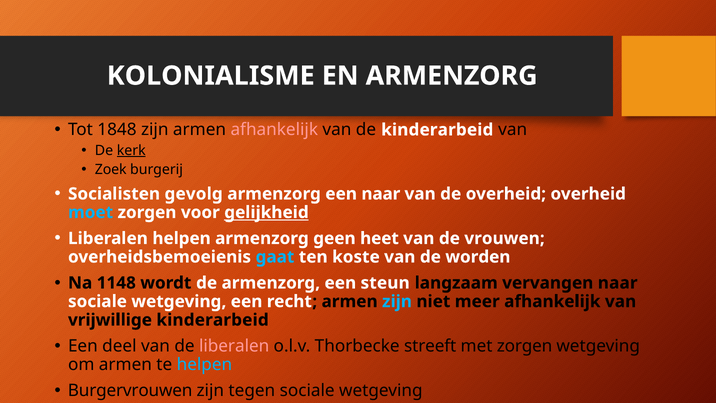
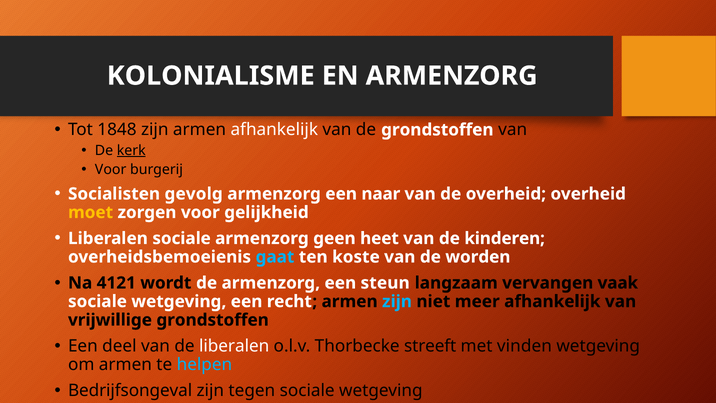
afhankelijk at (274, 130) colour: pink -> white
de kinderarbeid: kinderarbeid -> grondstoffen
Zoek at (111, 169): Zoek -> Voor
moet colour: light blue -> yellow
gelijkheid underline: present -> none
Liberalen helpen: helpen -> sociale
vrouwen: vrouwen -> kinderen
1148: 1148 -> 4121
vervangen naar: naar -> vaak
vrijwillige kinderarbeid: kinderarbeid -> grondstoffen
liberalen at (234, 346) colour: pink -> white
met zorgen: zorgen -> vinden
Burgervrouwen: Burgervrouwen -> Bedrijfsongeval
